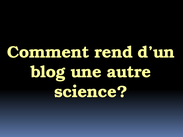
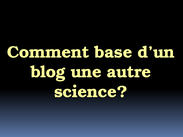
rend: rend -> base
